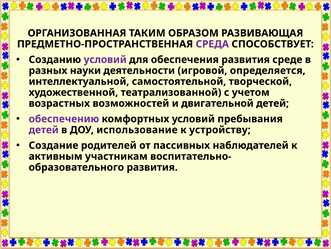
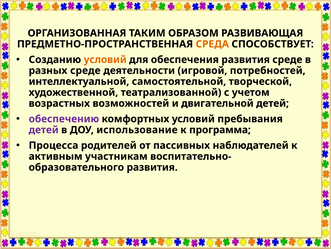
СРЕДА colour: purple -> orange
условий at (105, 59) colour: purple -> orange
разных науки: науки -> среде
определяется: определяется -> потребностей
устройству: устройству -> программа
Создание: Создание -> Процесса
